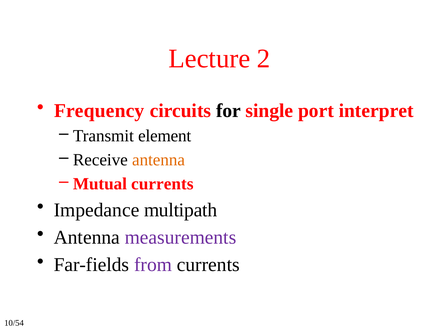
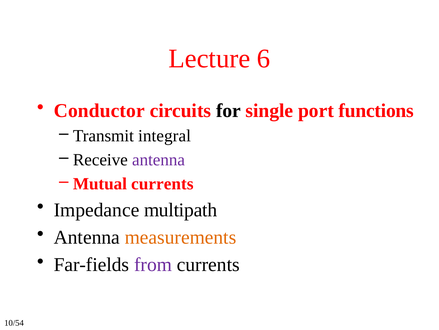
2: 2 -> 6
Frequency: Frequency -> Conductor
interpret: interpret -> functions
element: element -> integral
antenna at (159, 160) colour: orange -> purple
measurements colour: purple -> orange
